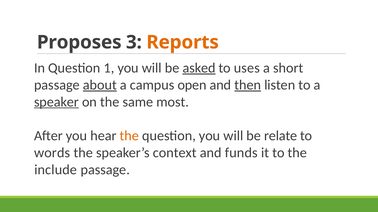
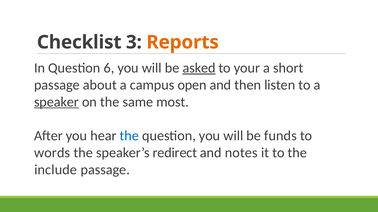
Proposes: Proposes -> Checklist
1: 1 -> 6
uses: uses -> your
about underline: present -> none
then underline: present -> none
the at (129, 136) colour: orange -> blue
relate: relate -> funds
context: context -> redirect
funds: funds -> notes
